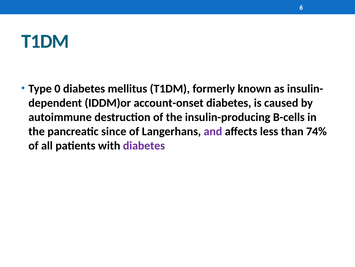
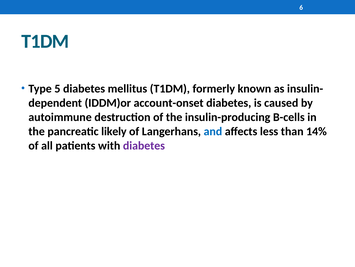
0: 0 -> 5
since: since -> likely
and colour: purple -> blue
74%: 74% -> 14%
